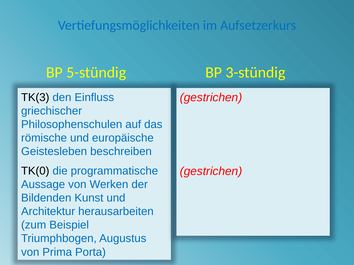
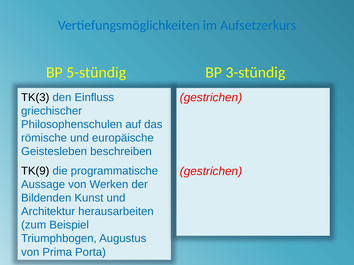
TK(0: TK(0 -> TK(9
